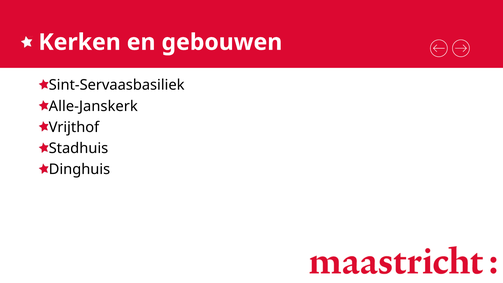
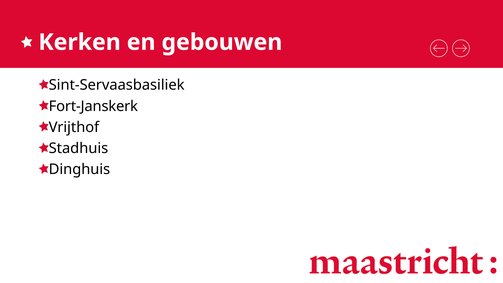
Alle-Janskerk: Alle-Janskerk -> Fort-Janskerk
